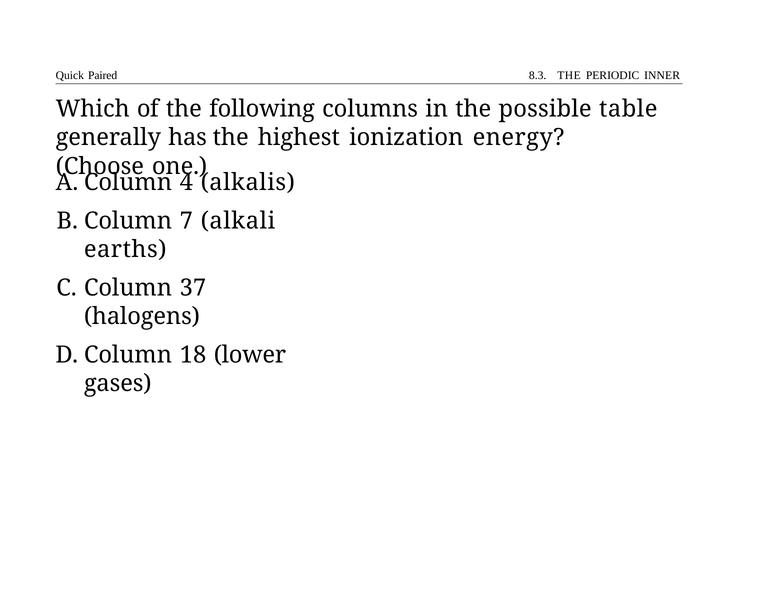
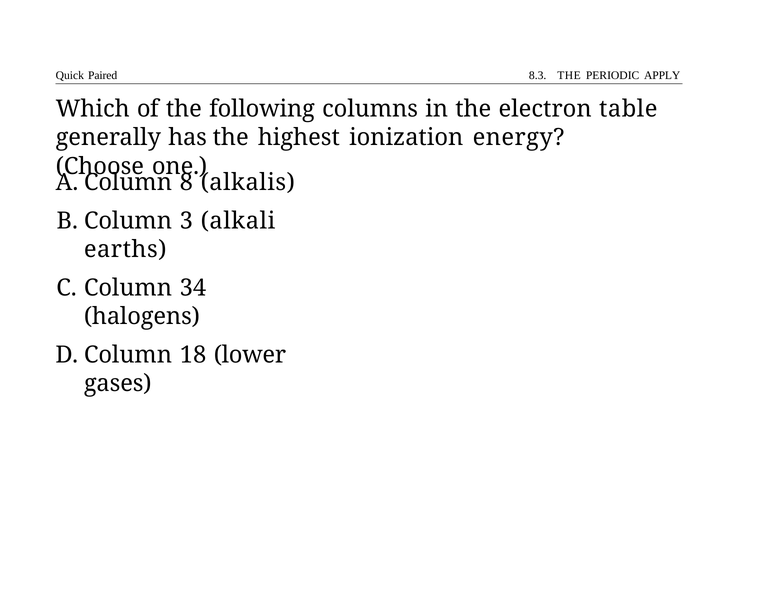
INNER: INNER -> APPLY
possible: possible -> electron
4: 4 -> 8
7: 7 -> 3
37: 37 -> 34
